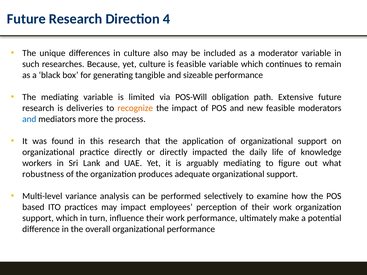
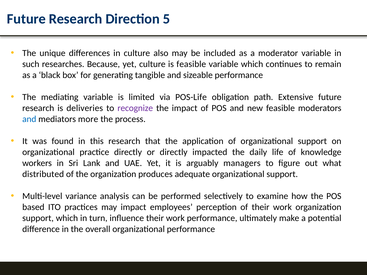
4: 4 -> 5
POS-Will: POS-Will -> POS-Life
recognize colour: orange -> purple
arguably mediating: mediating -> managers
robustness: robustness -> distributed
